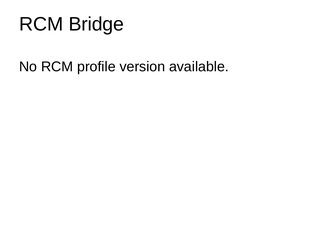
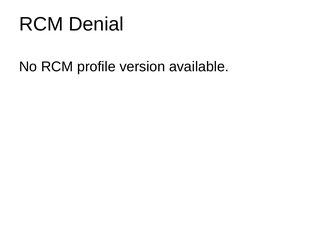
Bridge: Bridge -> Denial
